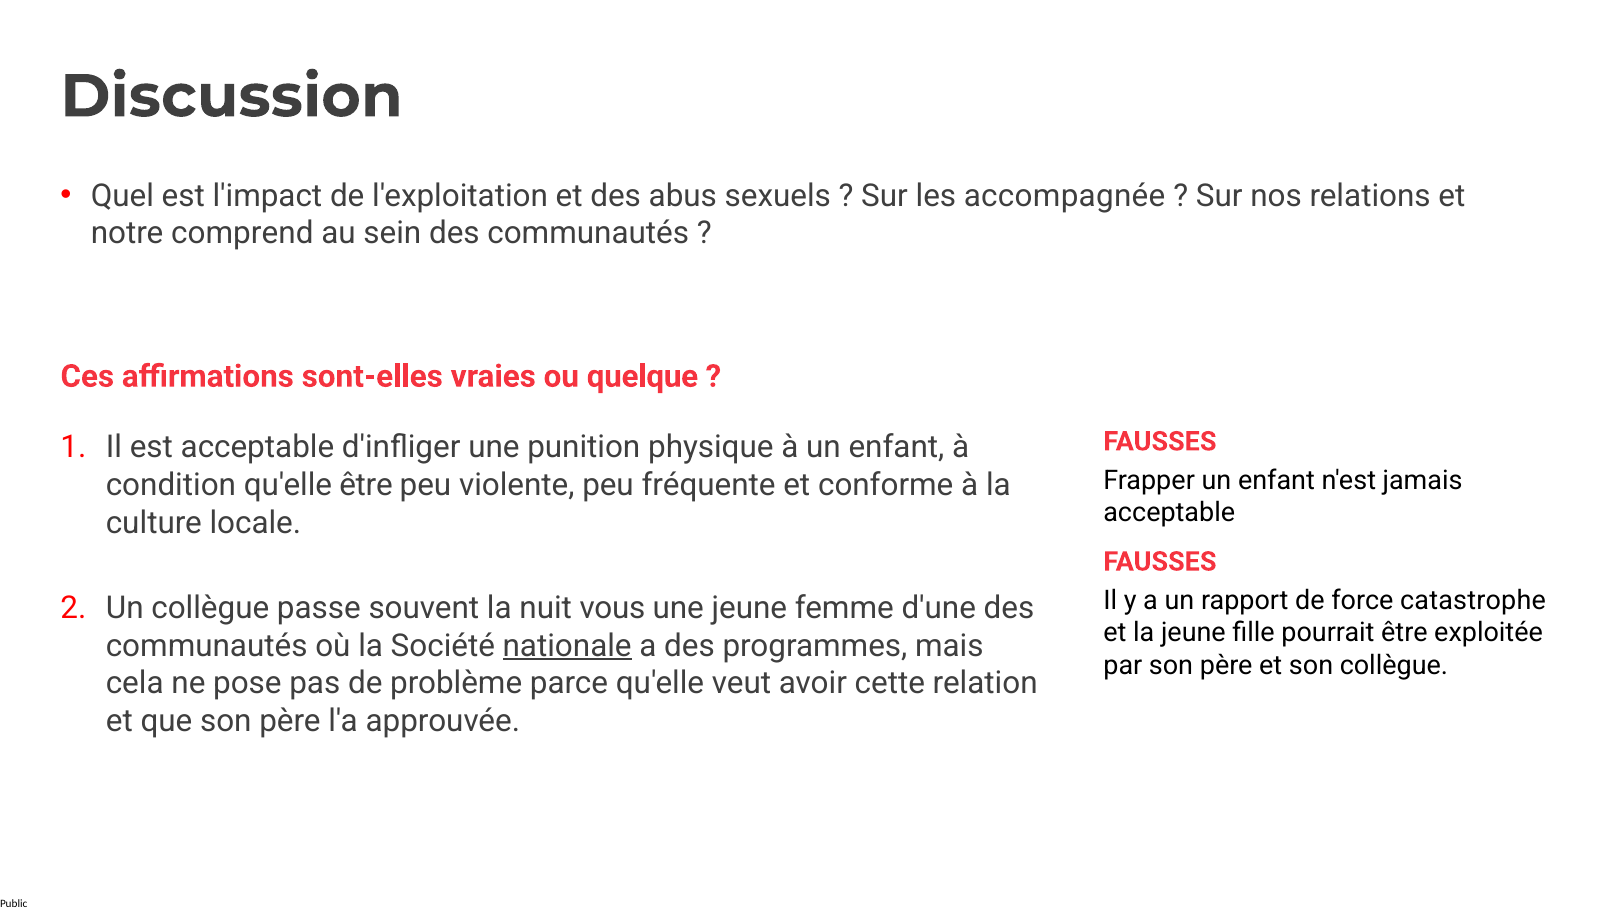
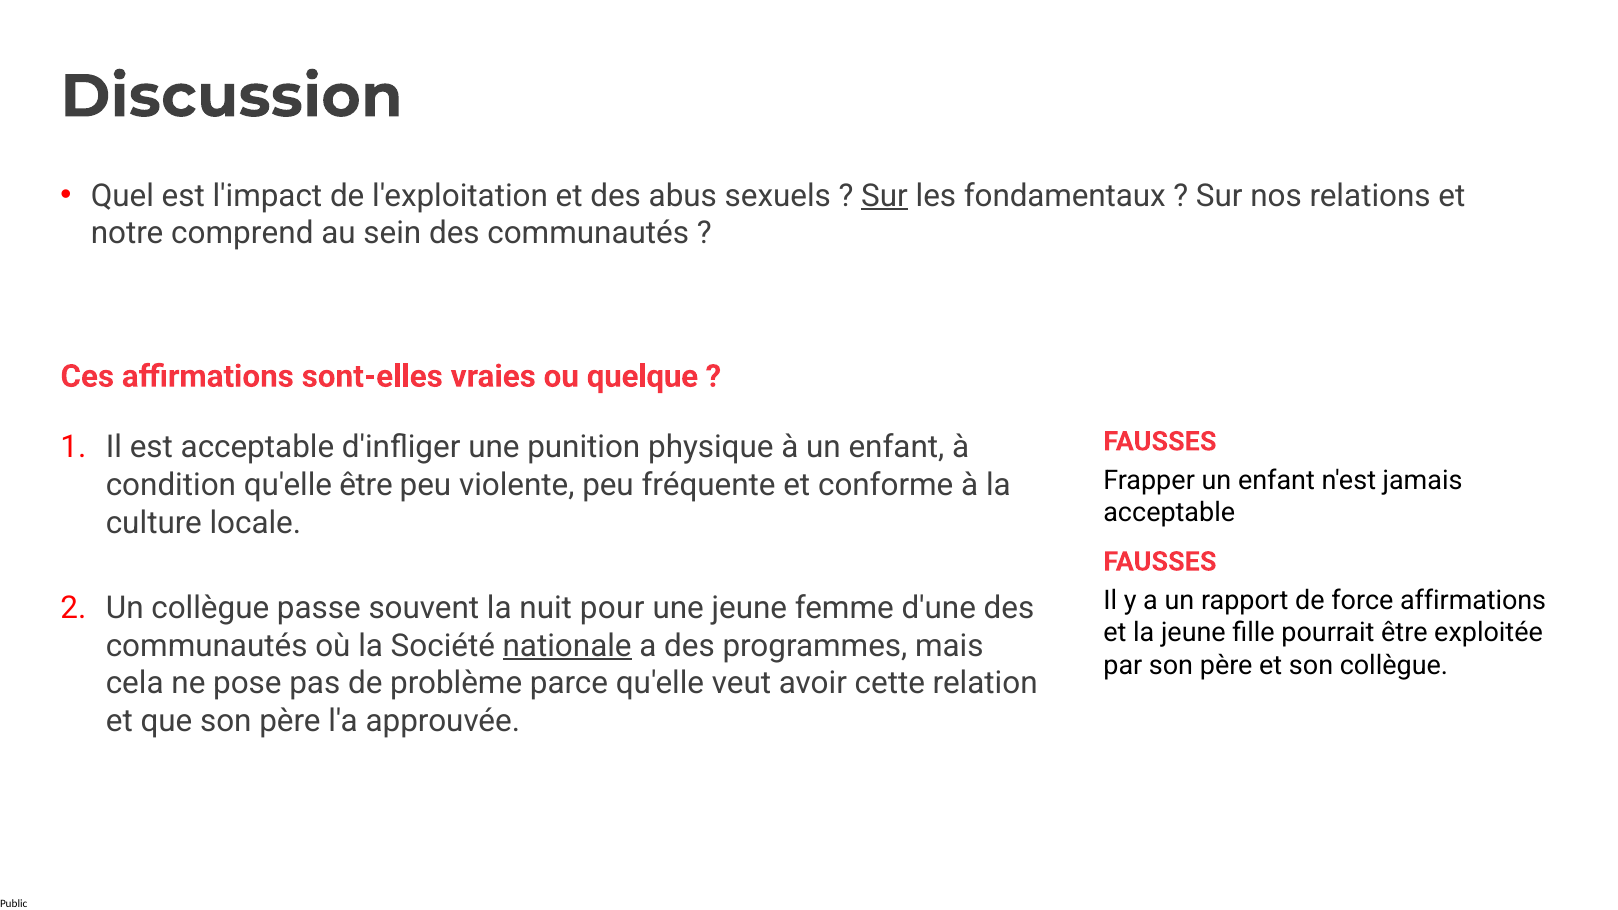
Sur at (885, 196) underline: none -> present
accompagnée: accompagnée -> fondamentaux
force catastrophe: catastrophe -> affirmations
vous: vous -> pour
